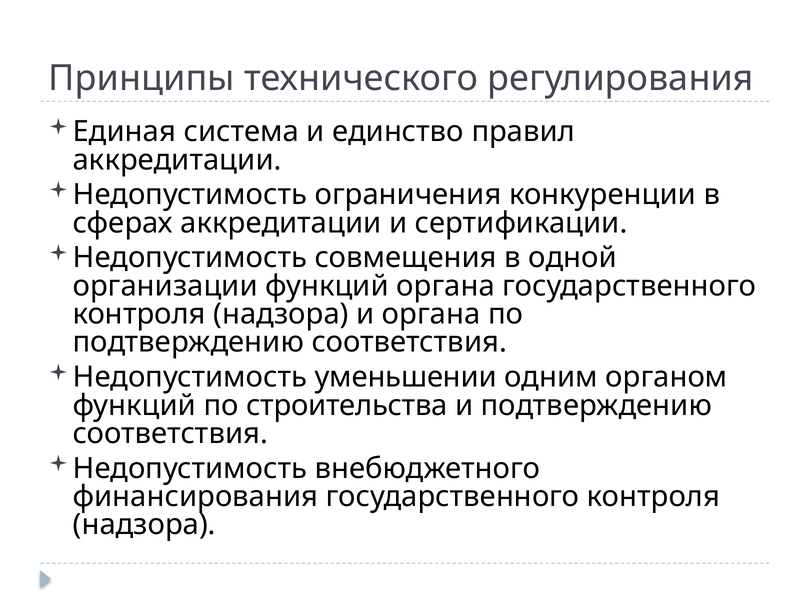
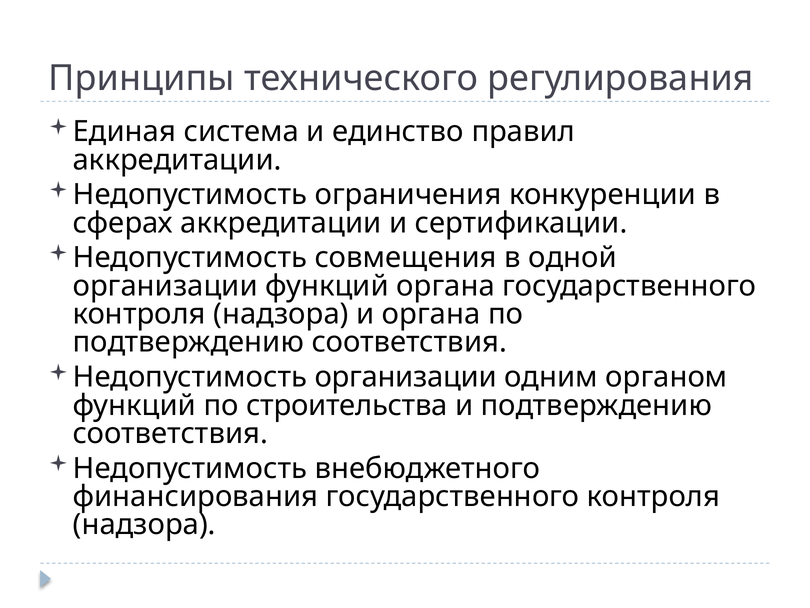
Недопустимость уменьшении: уменьшении -> организации
